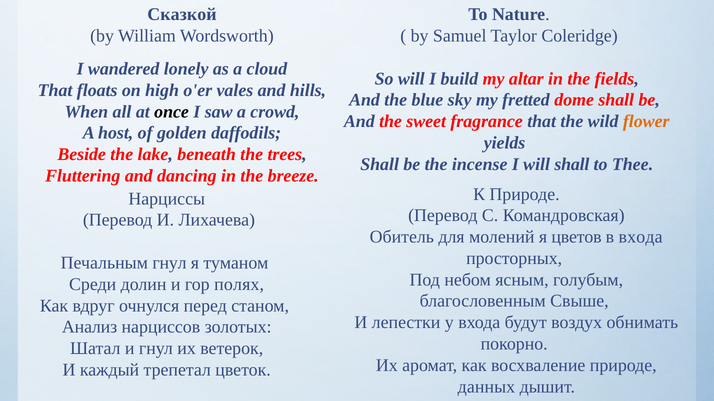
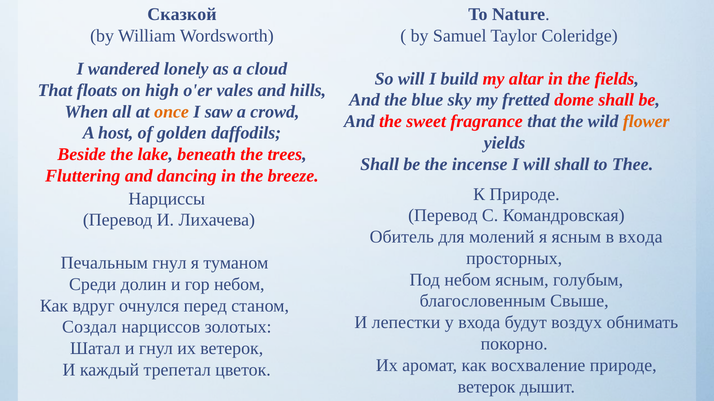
once colour: black -> orange
я цветов: цветов -> ясным
гор полях: полях -> небом
Анализ: Анализ -> Создал
данных at (486, 387): данных -> ветерок
